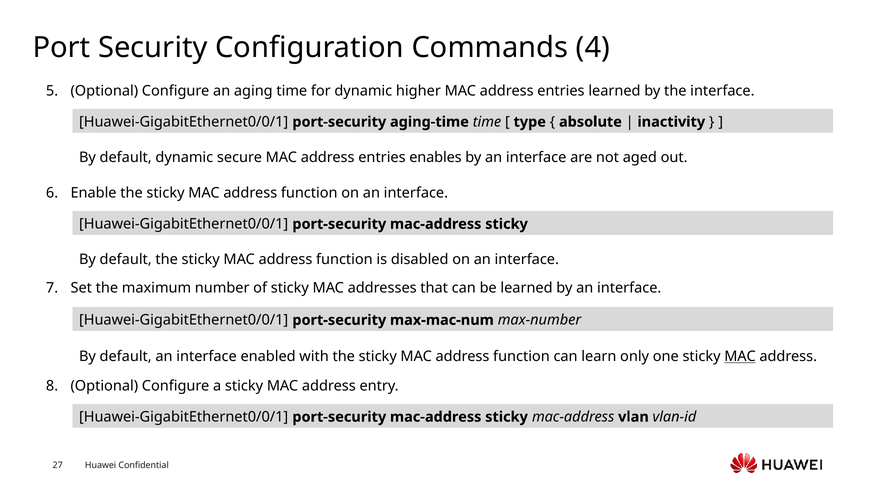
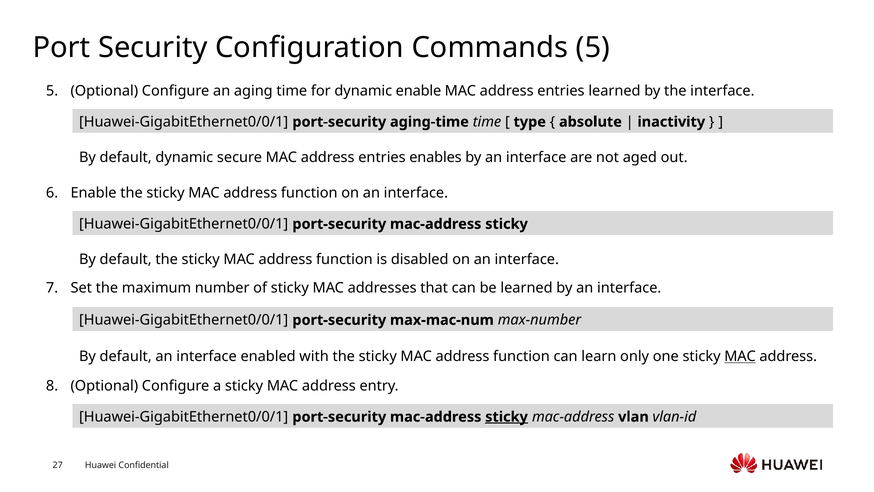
Commands 4: 4 -> 5
dynamic higher: higher -> enable
sticky at (507, 417) underline: none -> present
